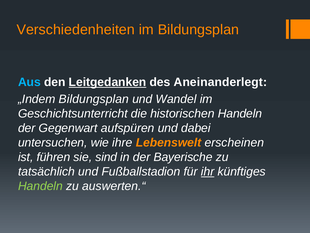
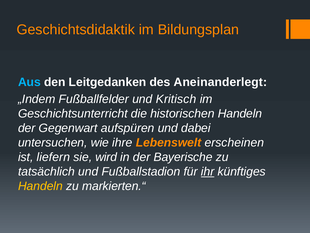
Verschiedenheiten: Verschiedenheiten -> Geschichtsdidaktik
Leitgedanken underline: present -> none
„Indem Bildungsplan: Bildungsplan -> Fußballfelder
Wandel: Wandel -> Kritisch
führen: führen -> liefern
sind: sind -> wird
Handeln at (40, 186) colour: light green -> yellow
auswerten.“: auswerten.“ -> markierten.“
